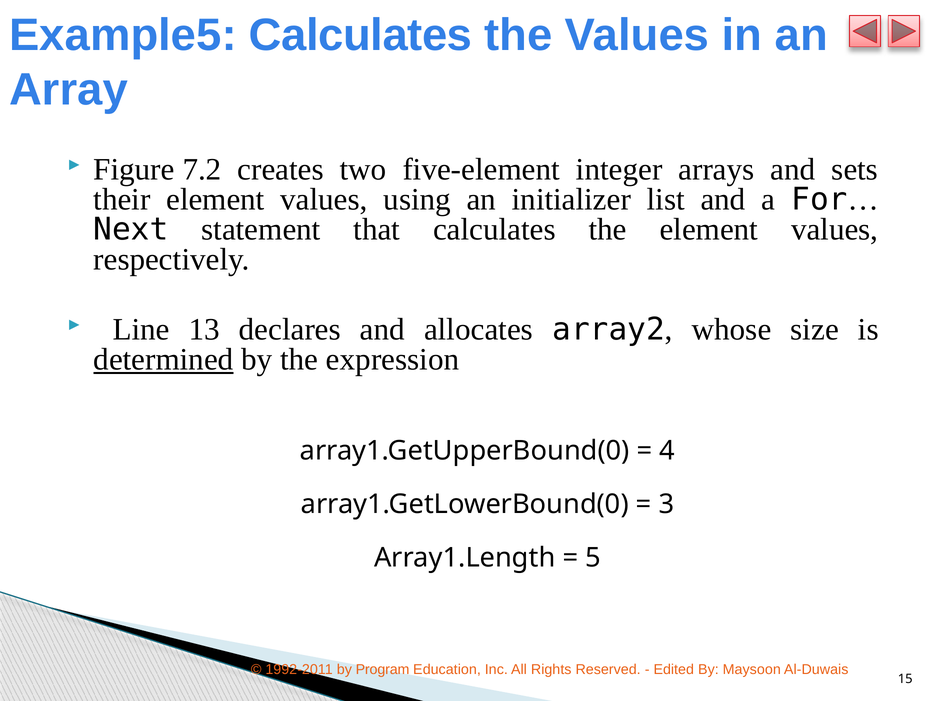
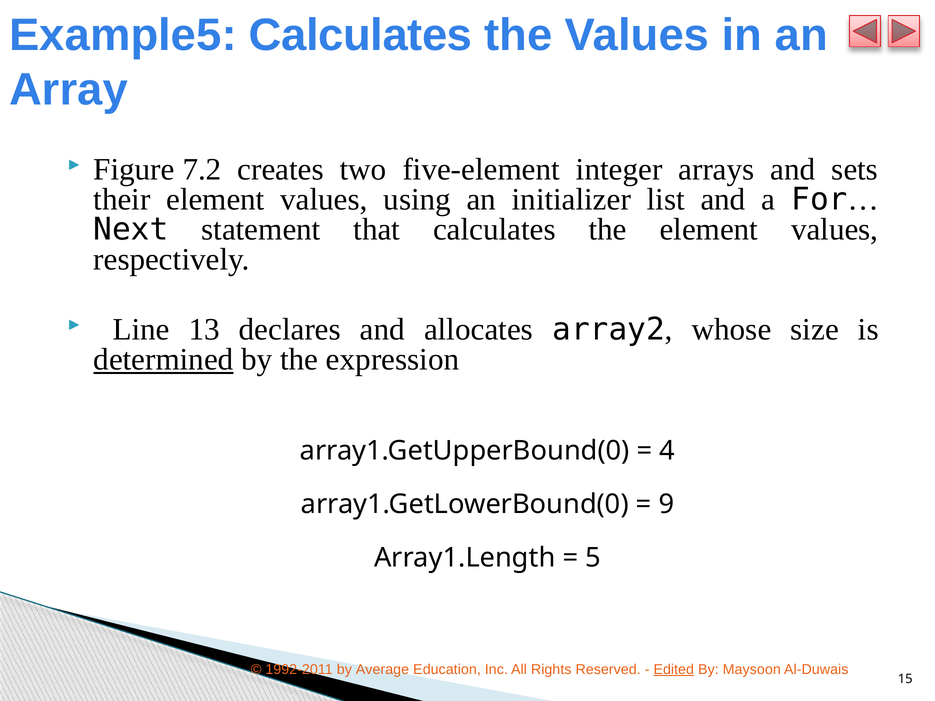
3: 3 -> 9
Program: Program -> Average
Edited underline: none -> present
